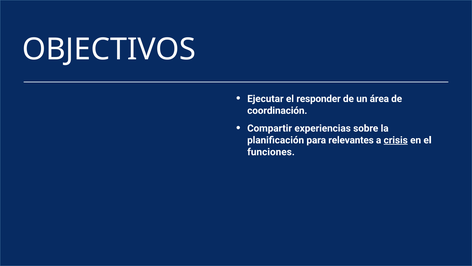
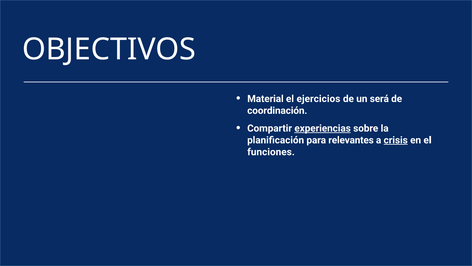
Ejecutar: Ejecutar -> Material
responder: responder -> ejercicios
área: área -> será
experiencias underline: none -> present
